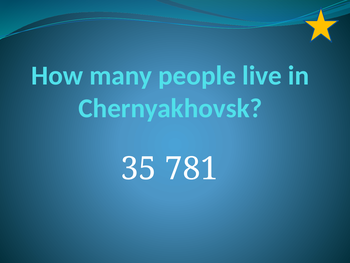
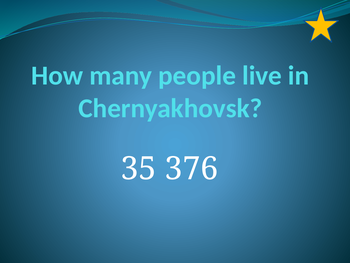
781: 781 -> 376
